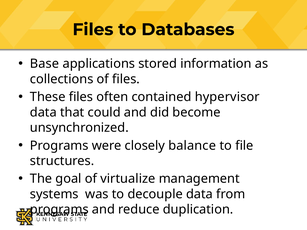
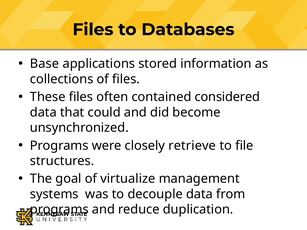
hypervisor: hypervisor -> considered
balance: balance -> retrieve
